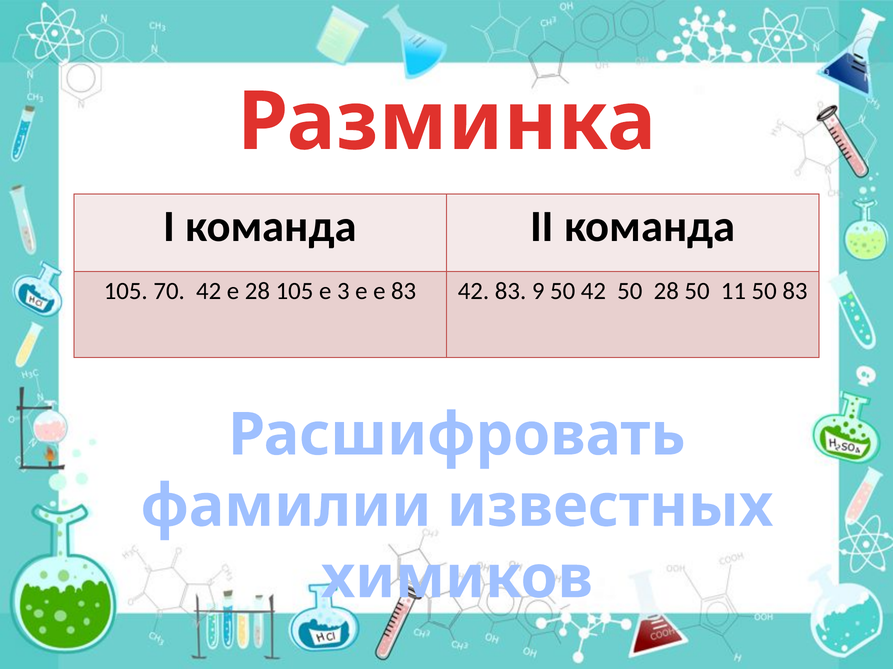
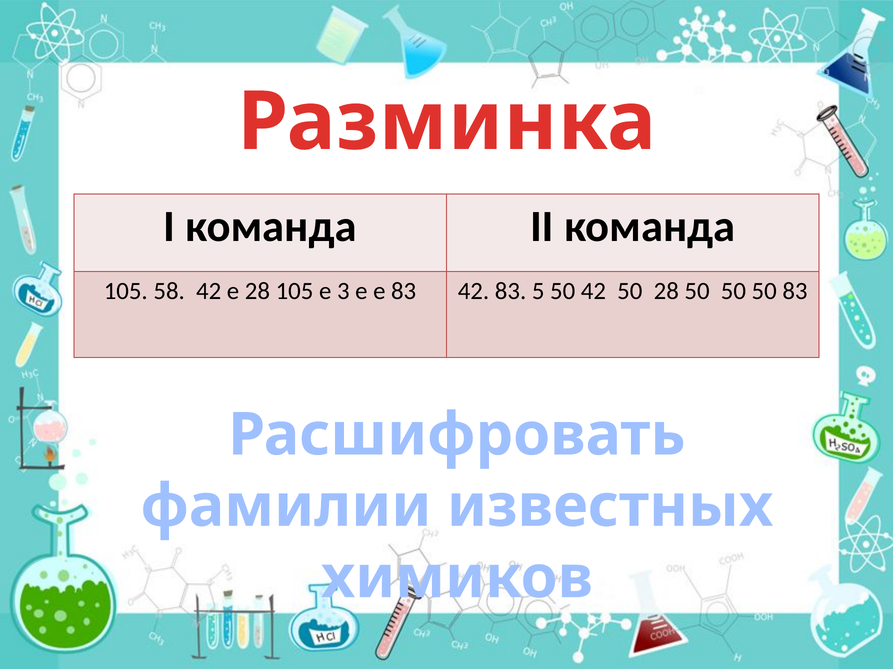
70: 70 -> 58
9: 9 -> 5
28 50 11: 11 -> 50
